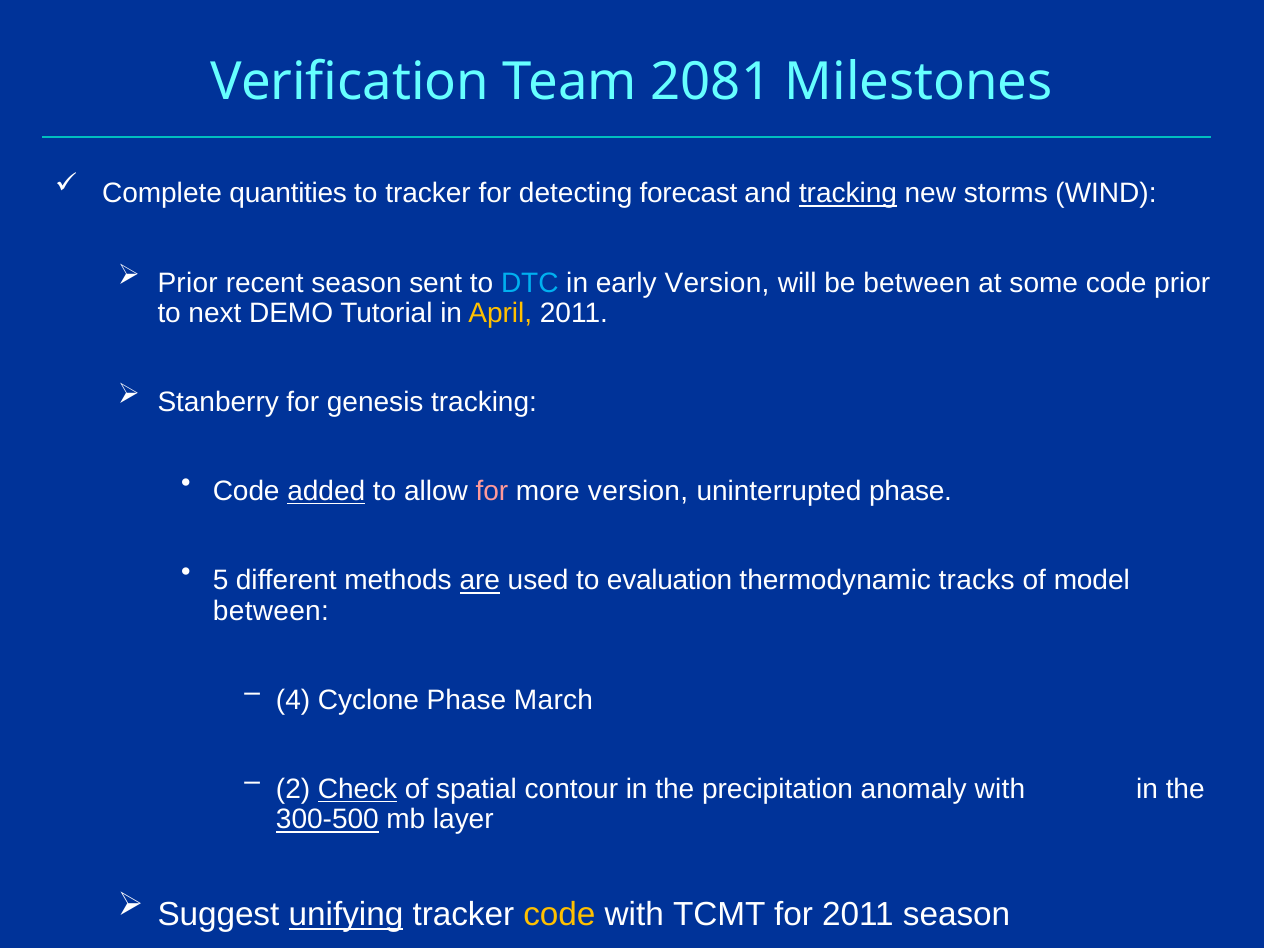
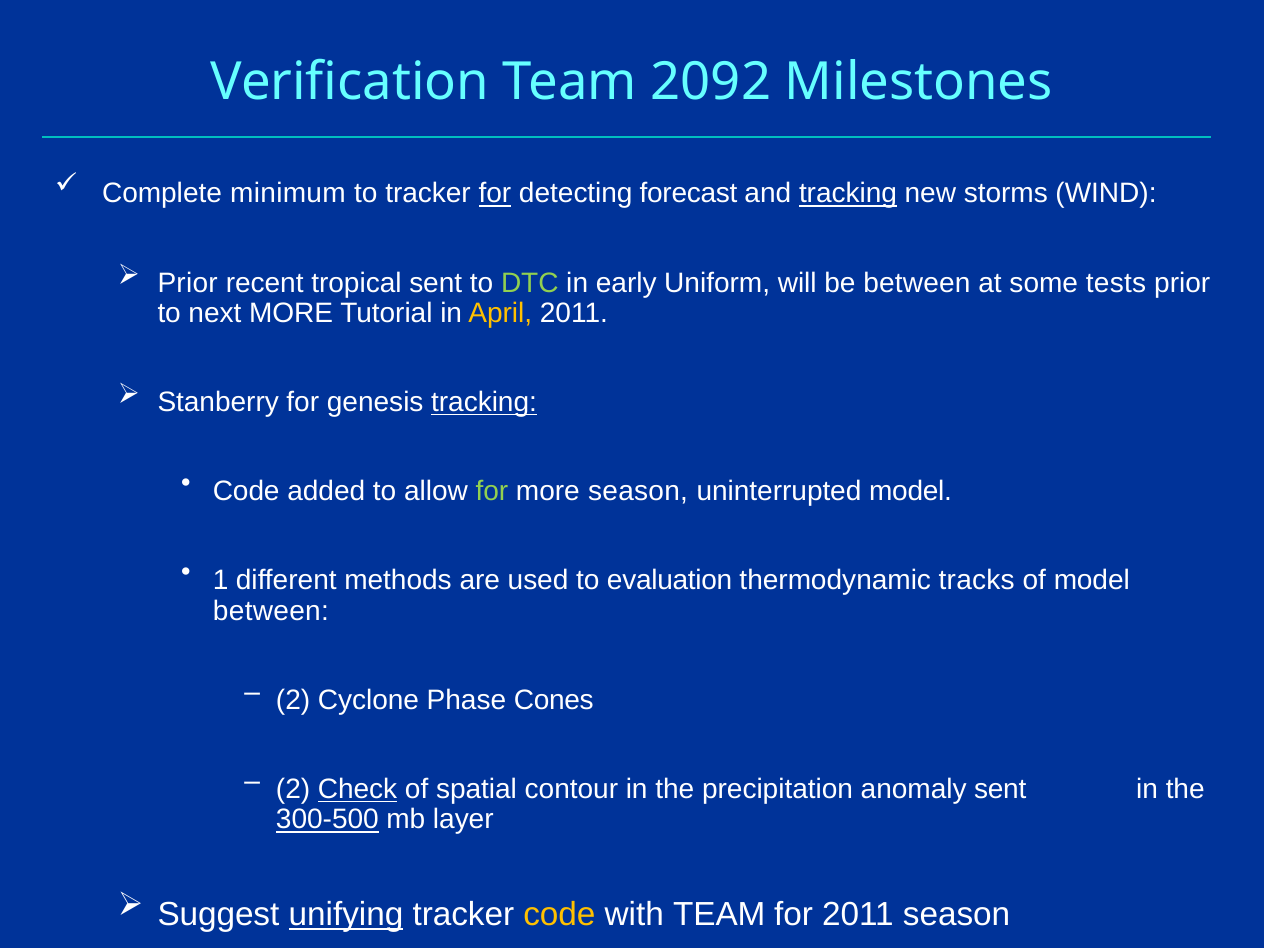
2081: 2081 -> 2092
quantities: quantities -> minimum
for at (495, 194) underline: none -> present
recent season: season -> tropical
DTC colour: light blue -> light green
early Version: Version -> Uniform
some code: code -> tests
next DEMO: DEMO -> MORE
tracking at (484, 402) underline: none -> present
added underline: present -> none
for at (492, 492) colour: pink -> light green
more version: version -> season
uninterrupted phase: phase -> model
5: 5 -> 1
are underline: present -> none
4 at (293, 700): 4 -> 2
March: March -> Cones
anomaly with: with -> sent
with TCMT: TCMT -> TEAM
